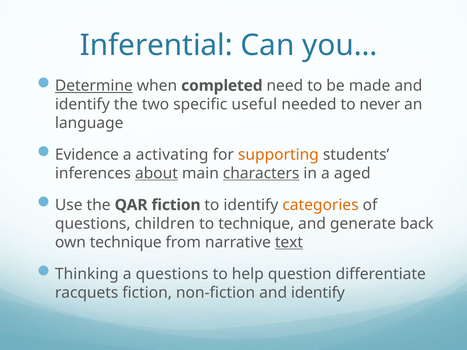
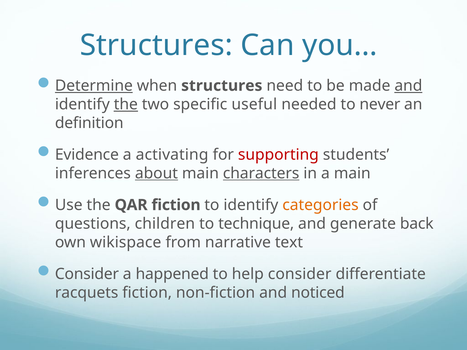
Inferential at (156, 45): Inferential -> Structures
when completed: completed -> structures
and at (408, 86) underline: none -> present
the at (126, 104) underline: none -> present
language: language -> definition
supporting colour: orange -> red
a aged: aged -> main
own technique: technique -> wikispace
text underline: present -> none
Thinking at (87, 274): Thinking -> Consider
a questions: questions -> happened
help question: question -> consider
non-fiction and identify: identify -> noticed
